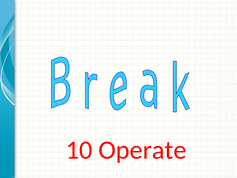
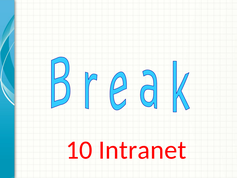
Operate: Operate -> Intranet
